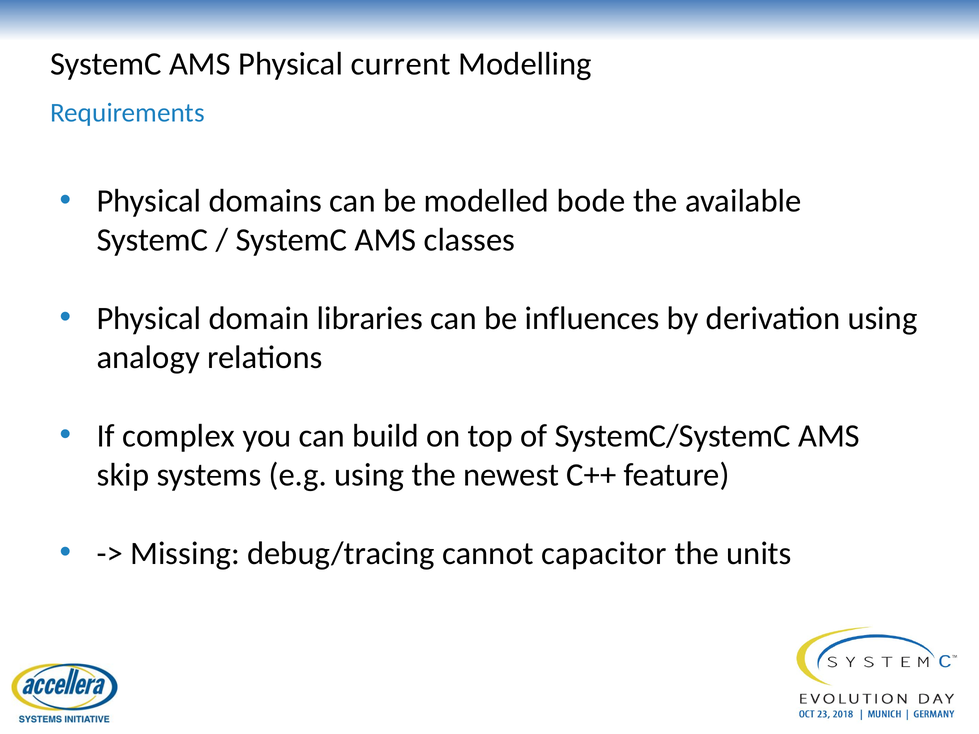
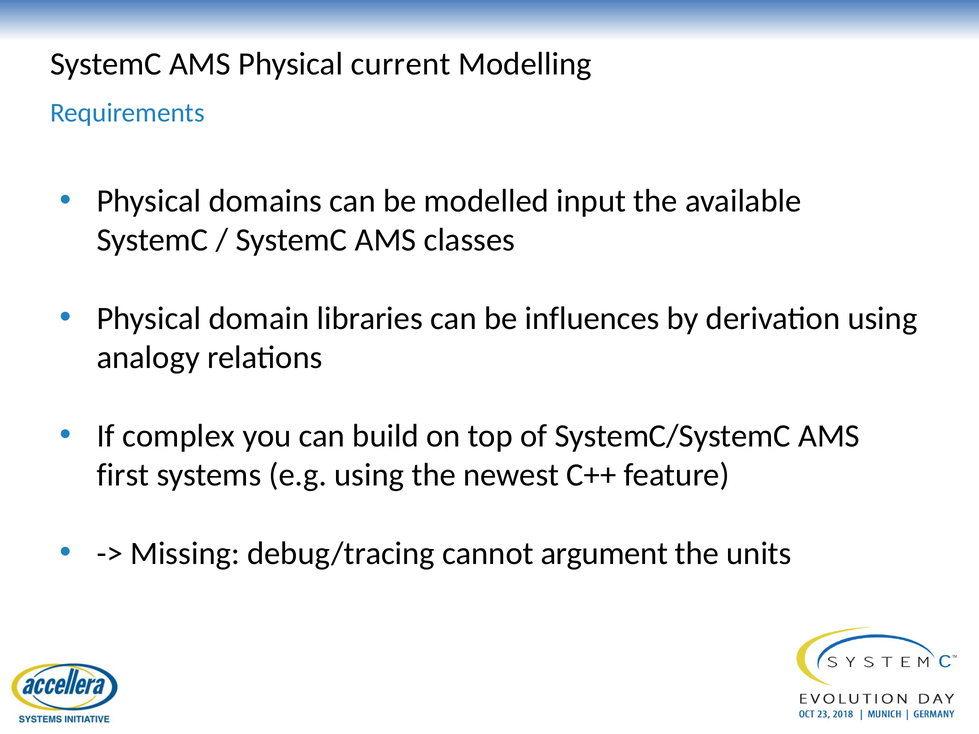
bode: bode -> input
skip: skip -> first
capacitor: capacitor -> argument
